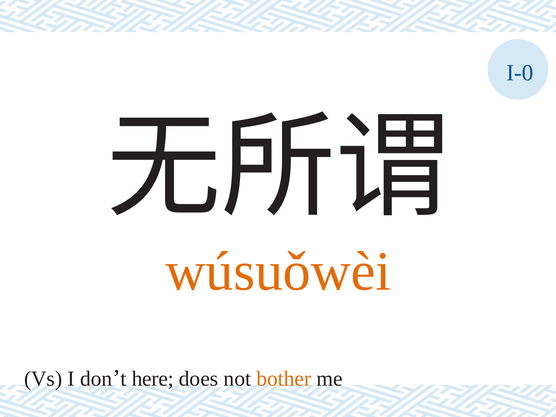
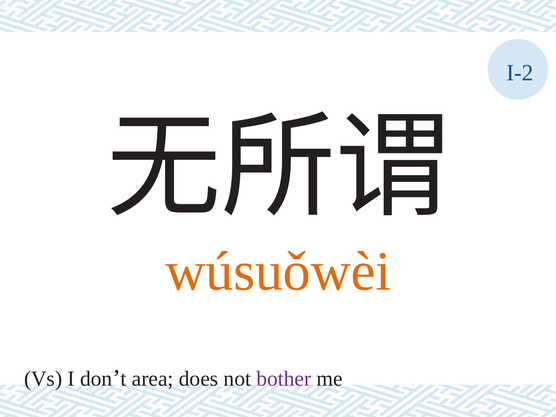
I-0: I-0 -> I-2
here: here -> area
bother colour: orange -> purple
